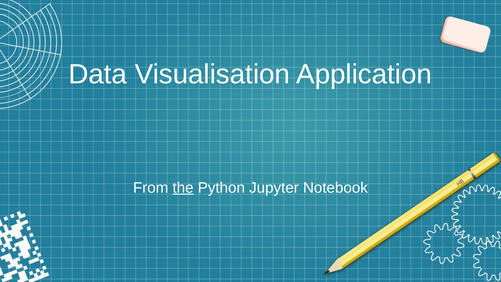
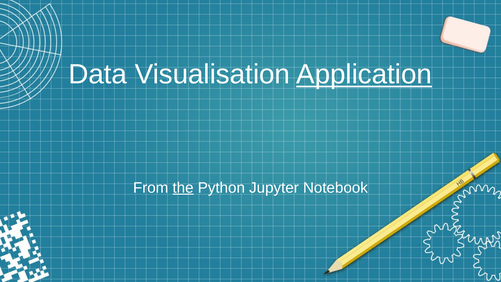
Application underline: none -> present
